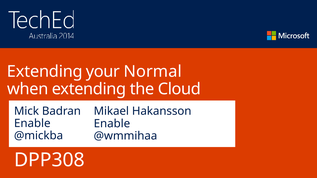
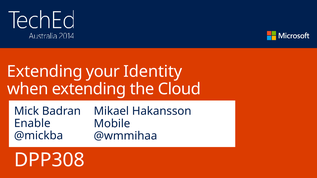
Normal: Normal -> Identity
Enable at (112, 124): Enable -> Mobile
